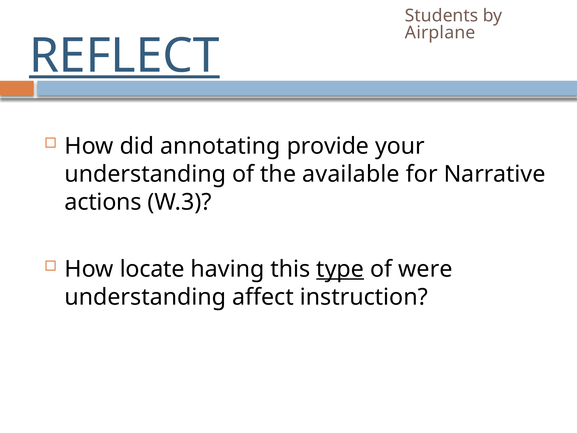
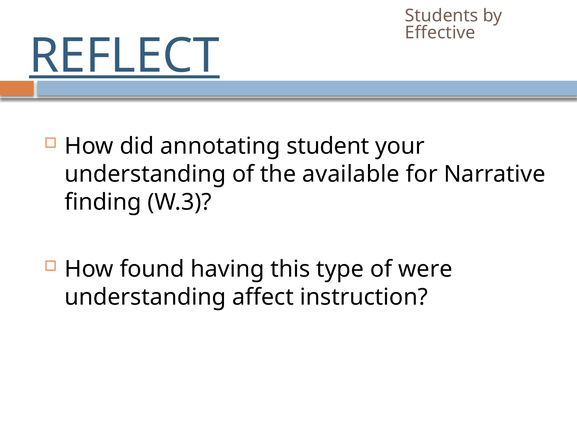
Airplane: Airplane -> Effective
provide: provide -> student
actions: actions -> finding
locate: locate -> found
type underline: present -> none
